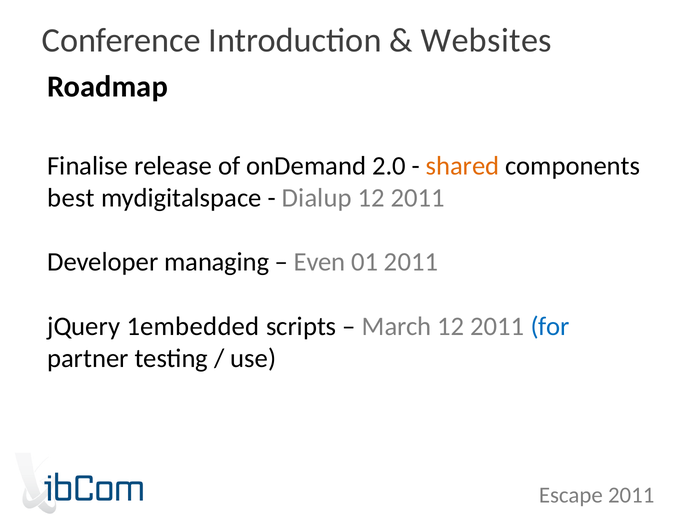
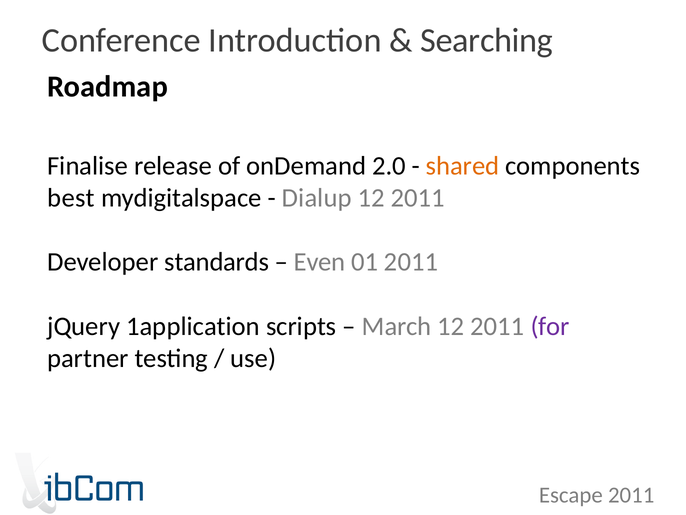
Websites: Websites -> Searching
managing: managing -> standards
1embedded: 1embedded -> 1application
for colour: blue -> purple
